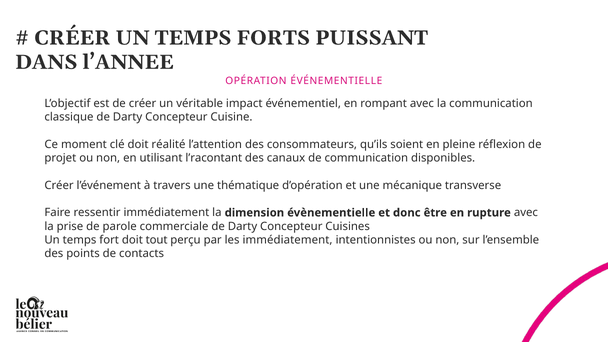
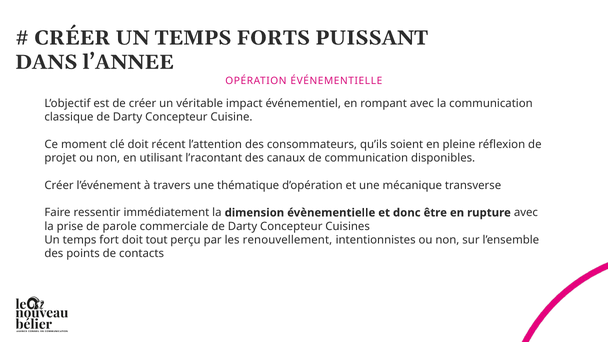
réalité: réalité -> récent
les immédiatement: immédiatement -> renouvellement
